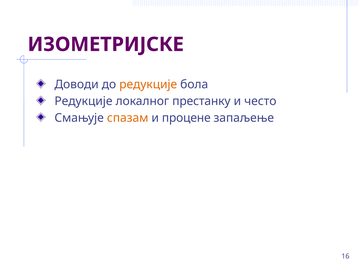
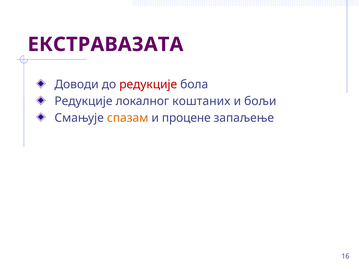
ИЗОМЕТРИЈСКЕ: ИЗОМЕТРИЈСКЕ -> ЕКСТРАВАЗАТА
редукције at (148, 85) colour: orange -> red
престанку: престанку -> коштаних
често: често -> бољи
